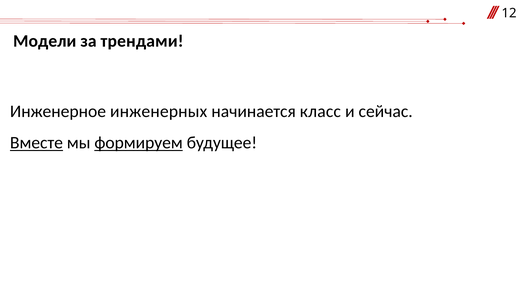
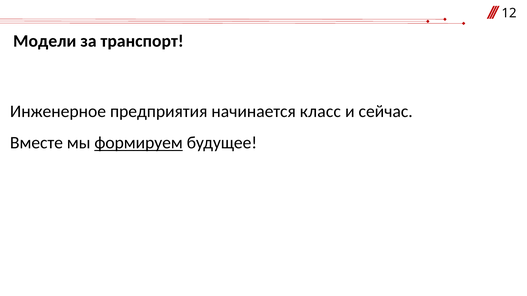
трендами: трендами -> транспорт
инженерных: инженерных -> предприятия
Вместе underline: present -> none
